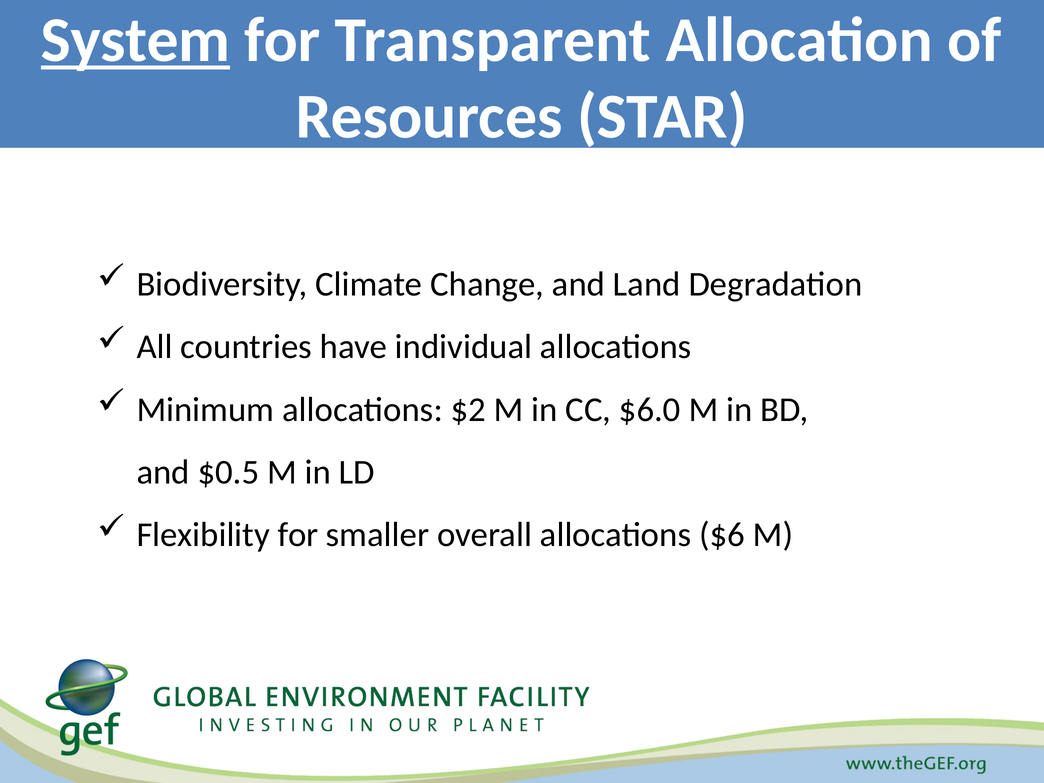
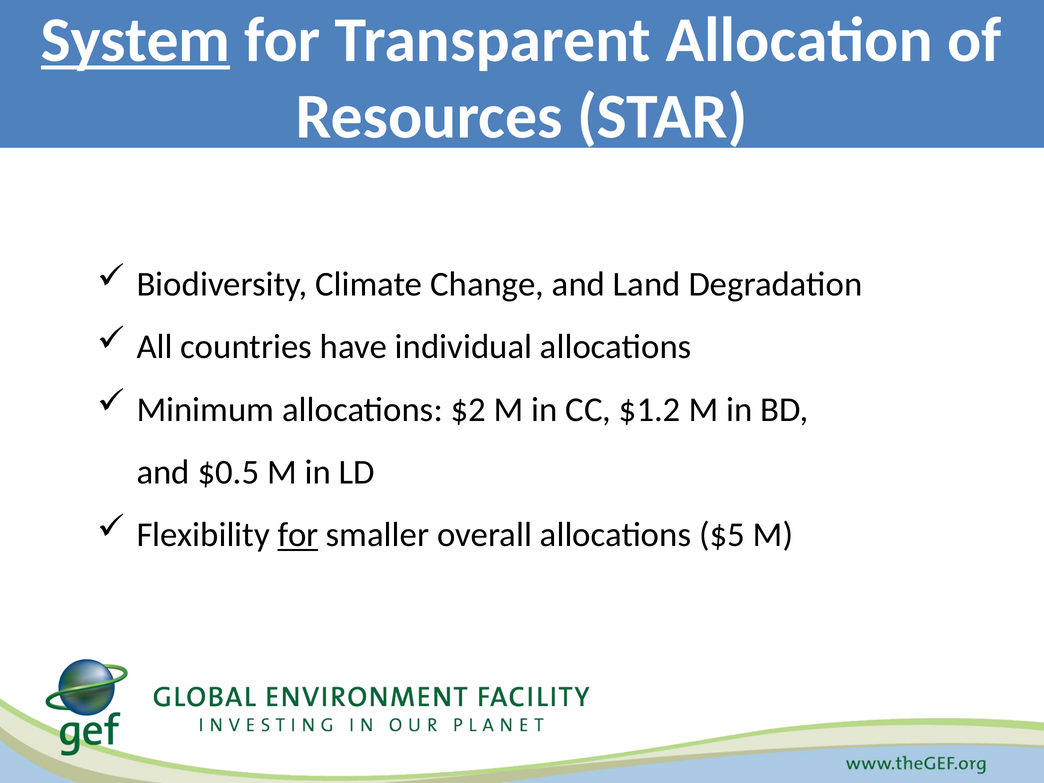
$6.0: $6.0 -> $1.2
for at (298, 535) underline: none -> present
$6: $6 -> $5
